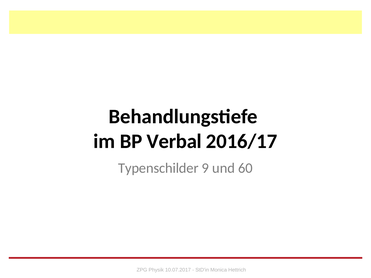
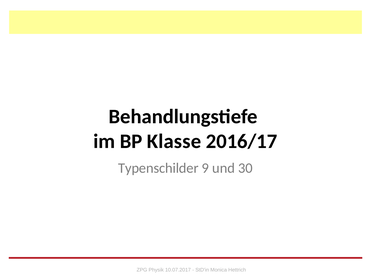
Verbal: Verbal -> Klasse
60: 60 -> 30
